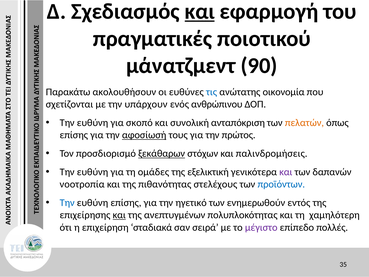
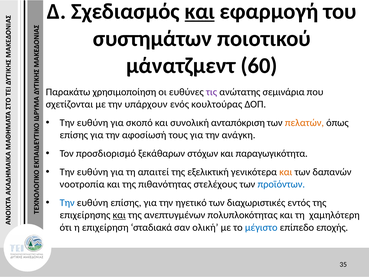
πραγματικές: πραγματικές -> συστημάτων
90: 90 -> 60
ακολουθήσουν: ακολουθήσουν -> χρησιμοποίηση
τις colour: blue -> purple
οικονομία: οικονομία -> σεμινάρια
ανθρώπινου: ανθρώπινου -> κουλτούρας
αφοσίωσή underline: present -> none
πρώτος: πρώτος -> ανάγκη
ξεκάθαρων underline: present -> none
παλινδρομήσεις: παλινδρομήσεις -> παραγωγικότητα
ομάδες: ομάδες -> απαιτεί
και at (286, 172) colour: purple -> orange
ενημερωθούν: ενημερωθούν -> διαχωριστικές
σειρά: σειρά -> ολική
μέγιστο colour: purple -> blue
πολλές: πολλές -> εποχής
